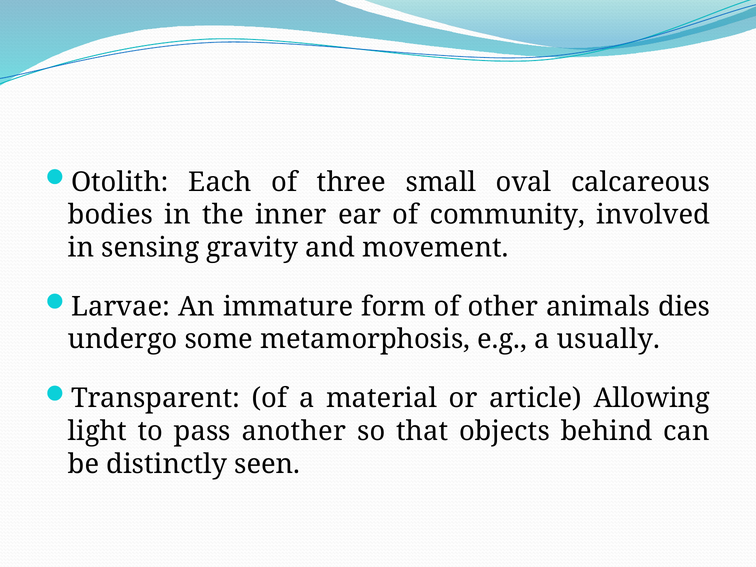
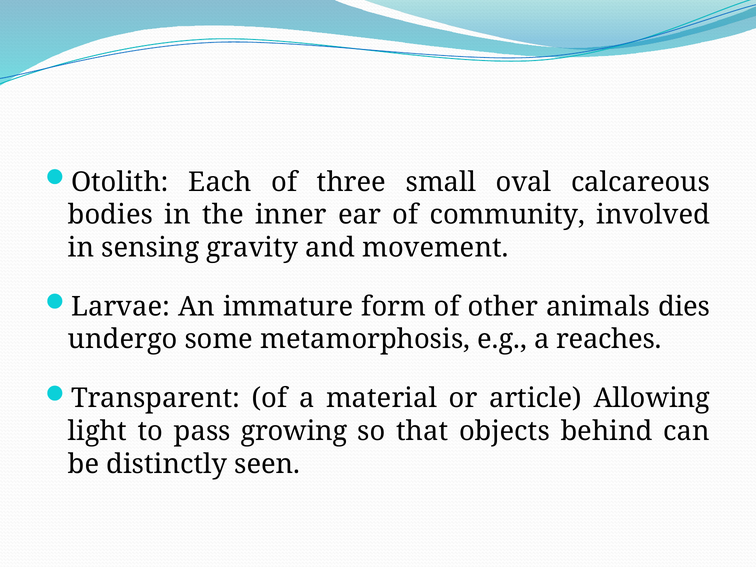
usually: usually -> reaches
another: another -> growing
